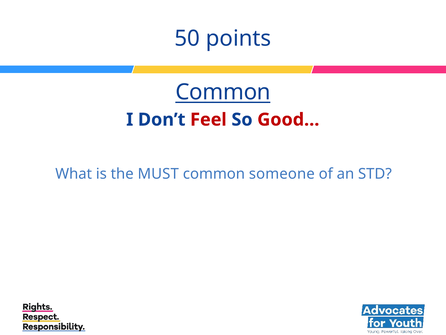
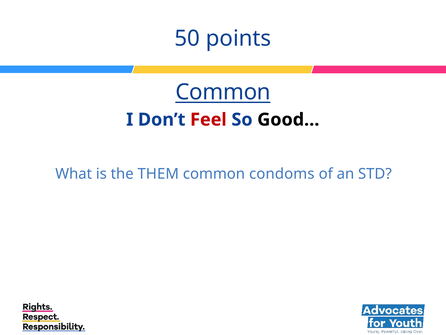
Good… colour: red -> black
MUST: MUST -> THEM
someone: someone -> condoms
